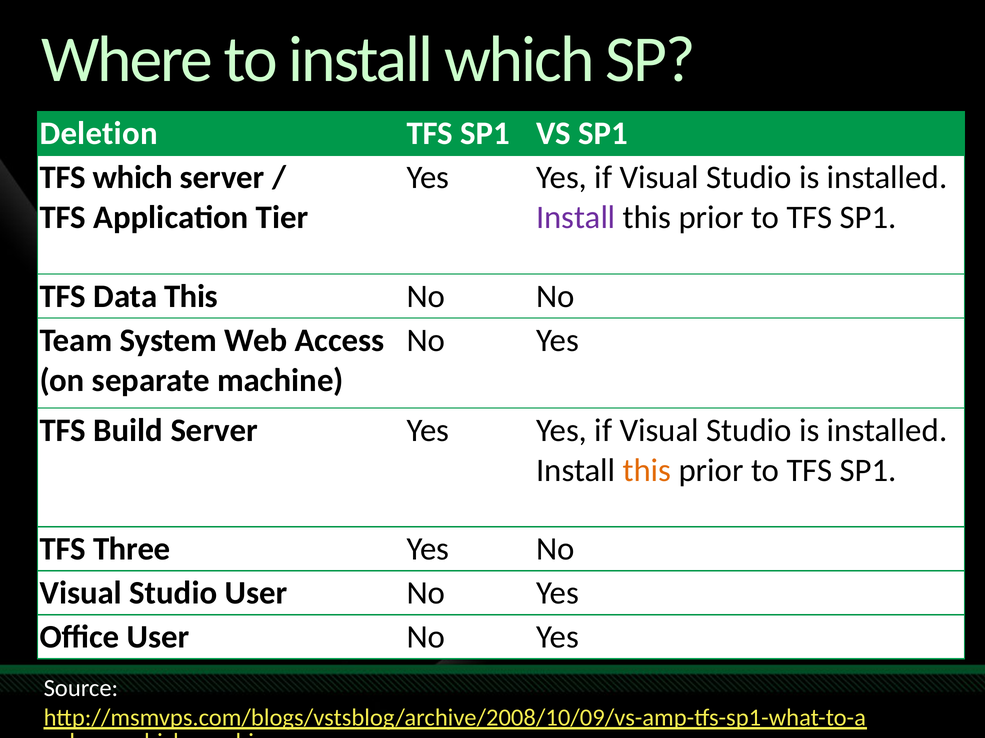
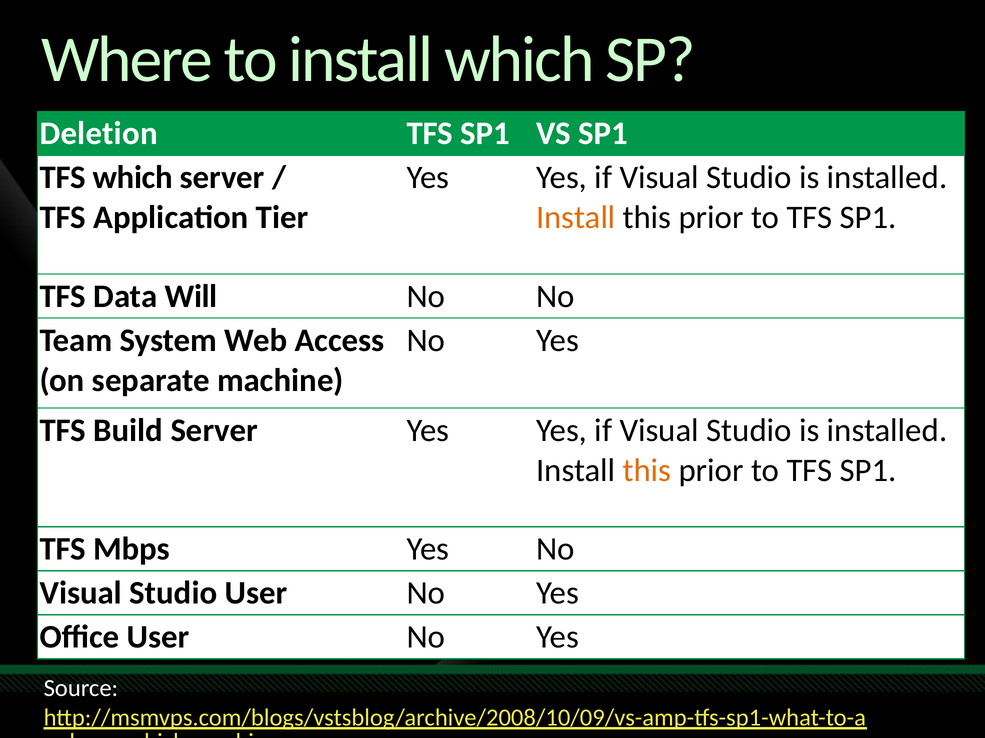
Install at (576, 218) colour: purple -> orange
Data This: This -> Will
Three: Three -> Mbps
